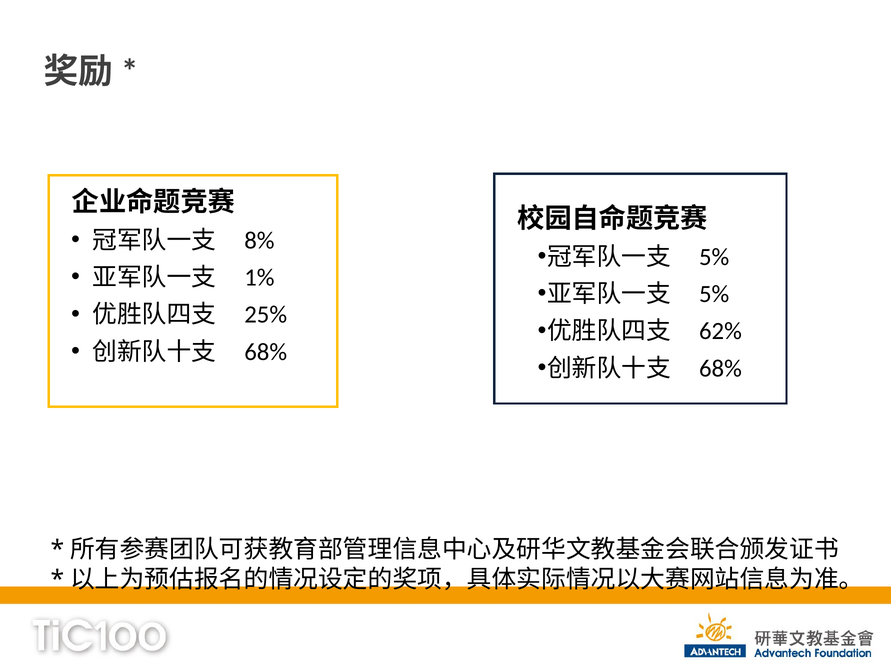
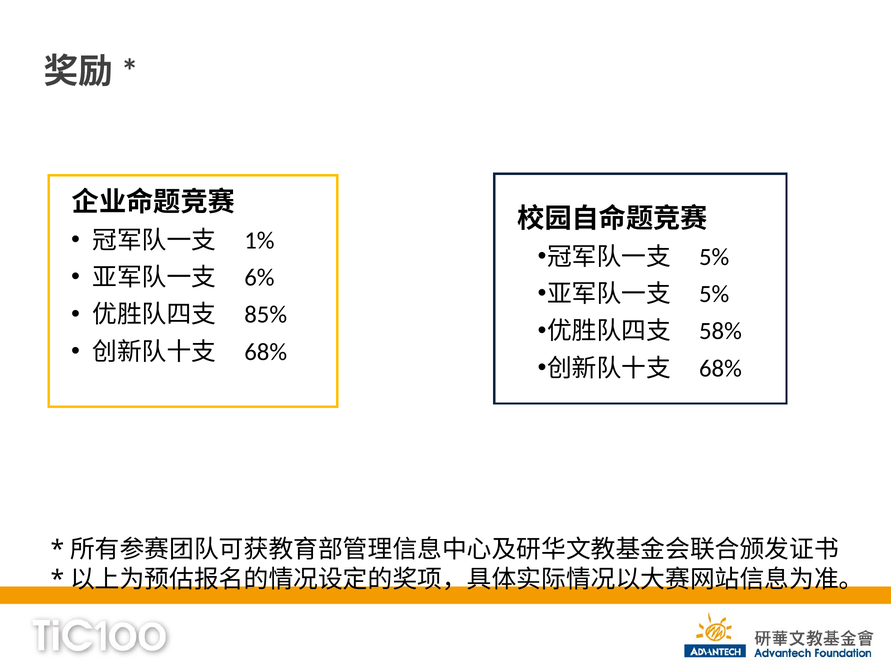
8%: 8% -> 1%
1%: 1% -> 6%
25%: 25% -> 85%
62%: 62% -> 58%
